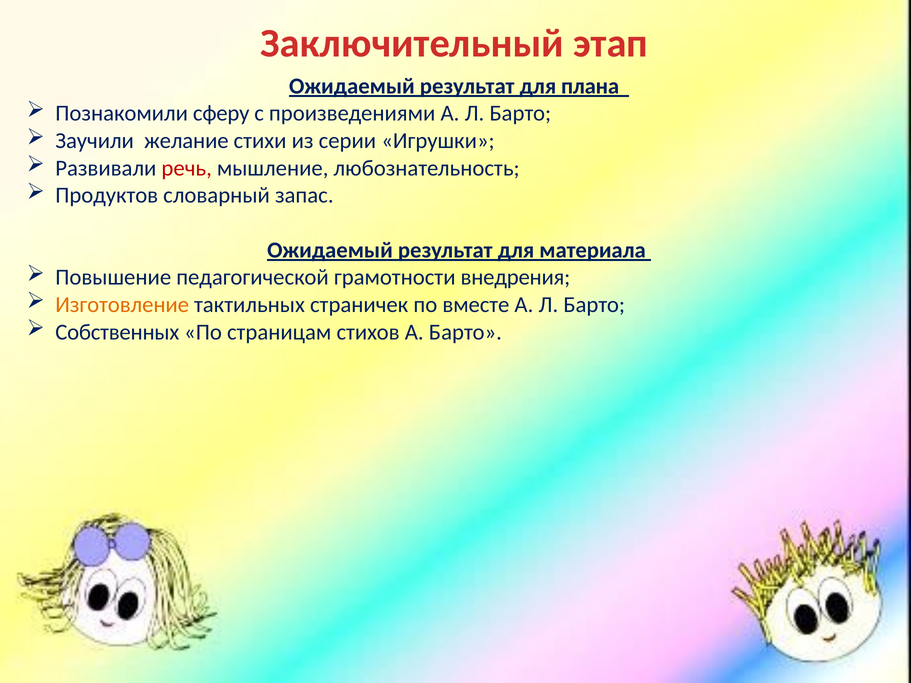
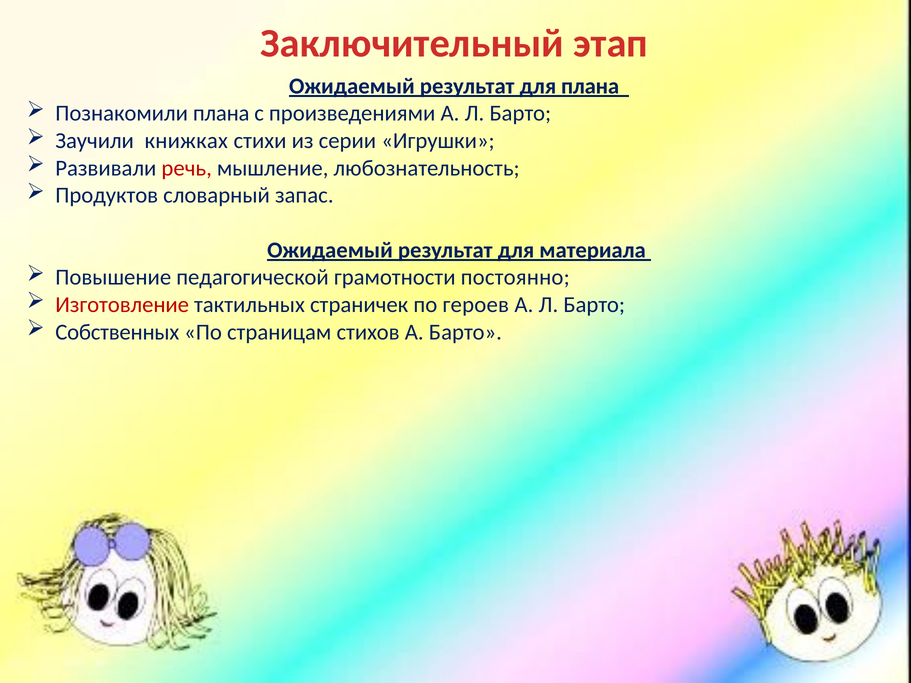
Познакомили сферу: сферу -> плана
желание: желание -> книжках
внедрения: внедрения -> постоянно
Изготовление colour: orange -> red
вместе: вместе -> героев
